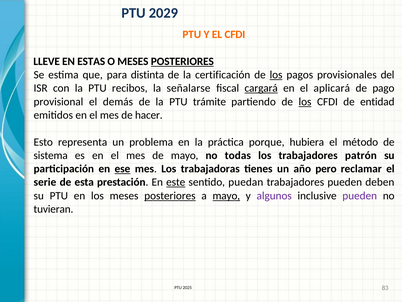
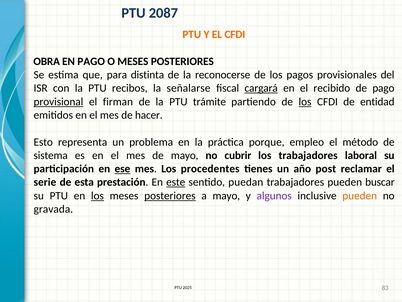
2029: 2029 -> 2087
LLEVE: LLEVE -> OBRA
EN ESTAS: ESTAS -> PAGO
POSTERIORES at (182, 61) underline: present -> none
certificación: certificación -> reconocerse
los at (276, 75) underline: present -> none
aplicará: aplicará -> recibido
provisional underline: none -> present
demás: demás -> firman
hubiera: hubiera -> empleo
todas: todas -> cubrir
patrón: patrón -> laboral
trabajadoras: trabajadoras -> procedentes
pero: pero -> post
deben: deben -> buscar
los at (97, 195) underline: none -> present
mayo at (226, 195) underline: present -> none
pueden at (360, 195) colour: purple -> orange
tuvieran: tuvieran -> gravada
